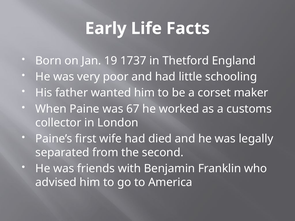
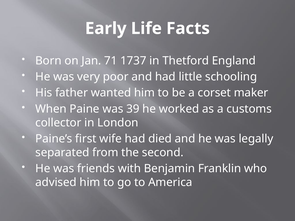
19: 19 -> 71
67: 67 -> 39
